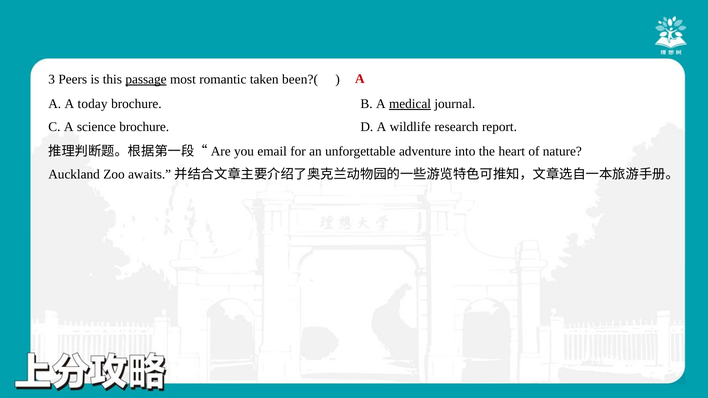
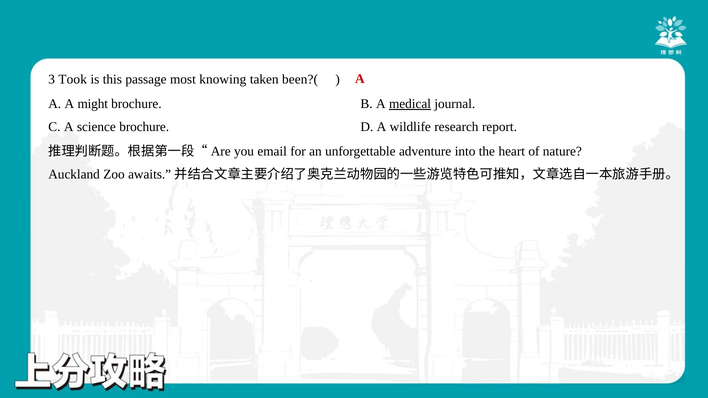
Peers: Peers -> Took
passage underline: present -> none
romantic: romantic -> knowing
today: today -> might
